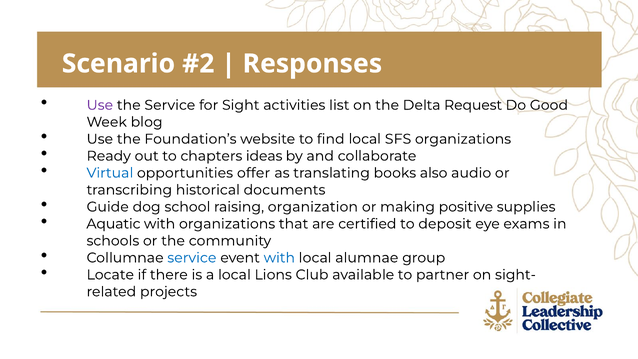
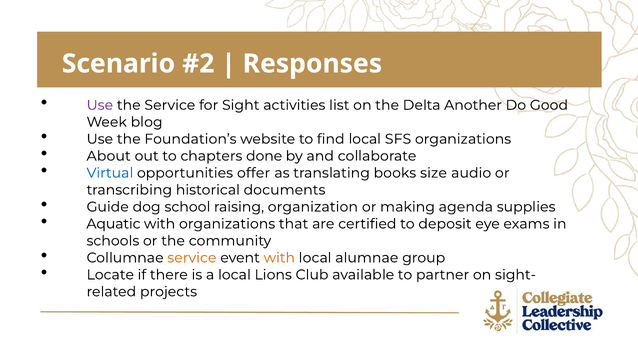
Request: Request -> Another
Ready: Ready -> About
ideas: ideas -> done
also: also -> size
positive: positive -> agenda
service at (192, 258) colour: blue -> orange
with at (279, 258) colour: blue -> orange
